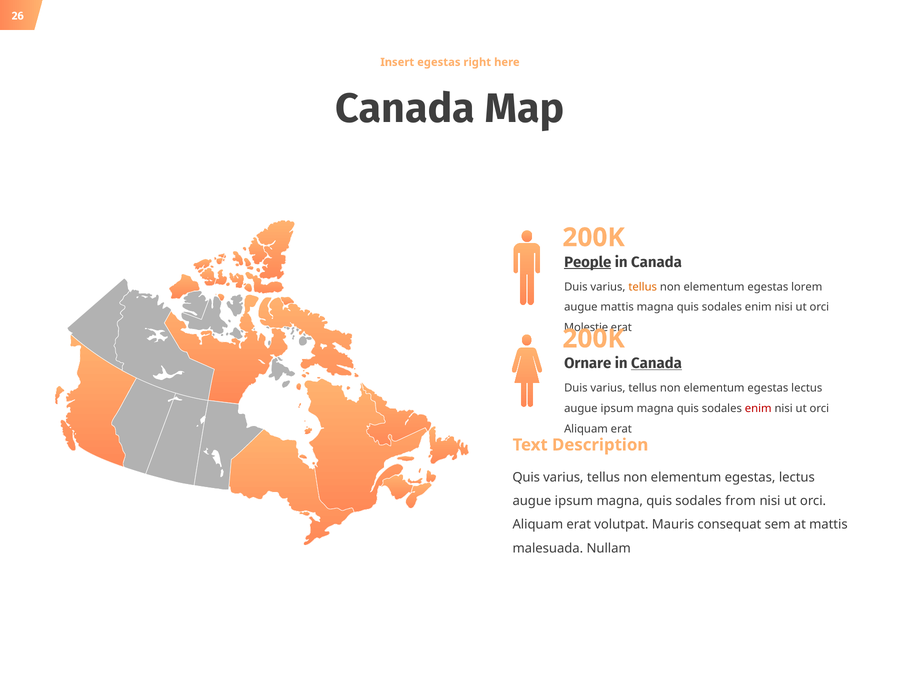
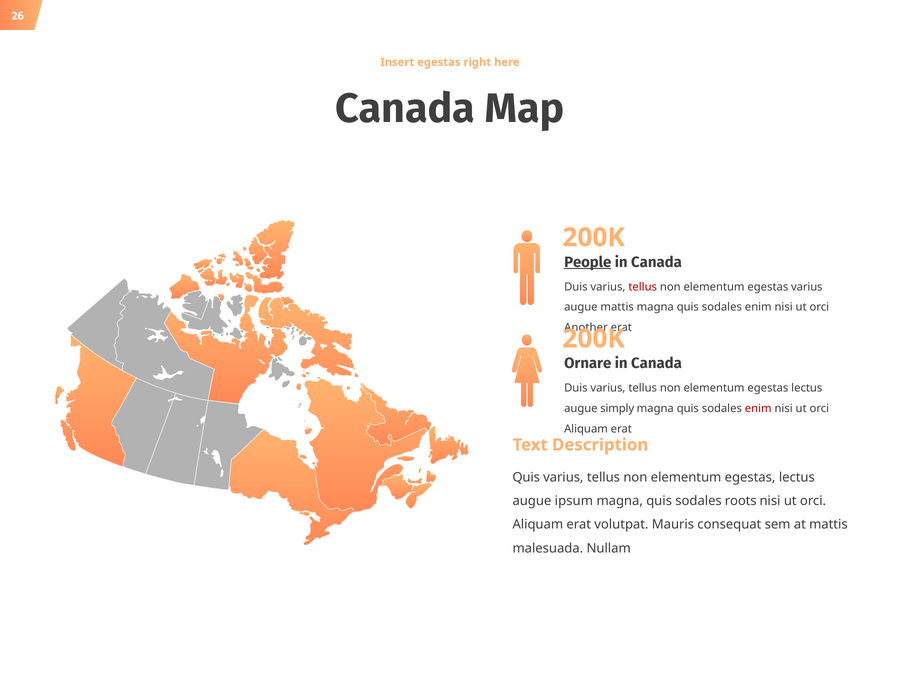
tellus at (643, 287) colour: orange -> red
egestas lorem: lorem -> varius
Molestie: Molestie -> Another
Canada at (656, 363) underline: present -> none
ipsum at (617, 409): ipsum -> simply
from: from -> roots
